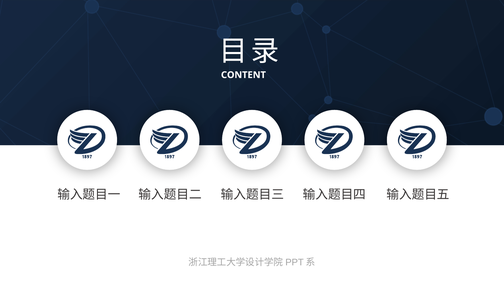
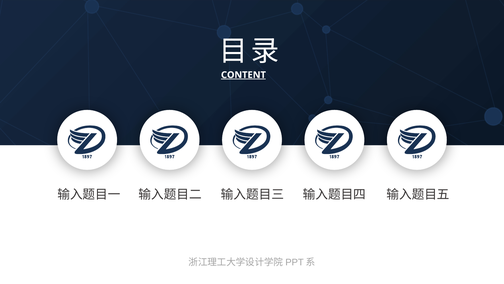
CONTENT underline: none -> present
